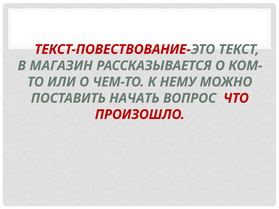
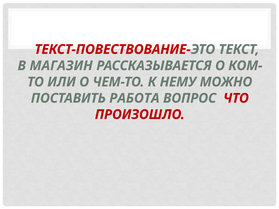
НАЧАТЬ: НАЧАТЬ -> РАБОТА
